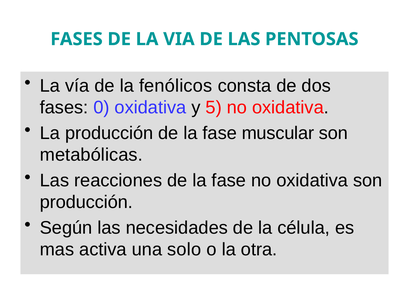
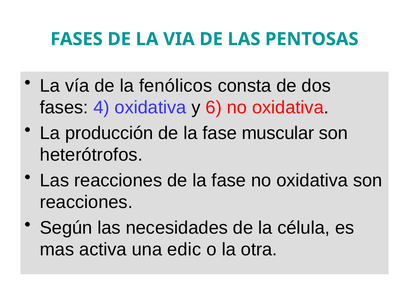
0: 0 -> 4
5: 5 -> 6
metabólicas: metabólicas -> heterótrofos
producción at (86, 202): producción -> reacciones
solo: solo -> edic
